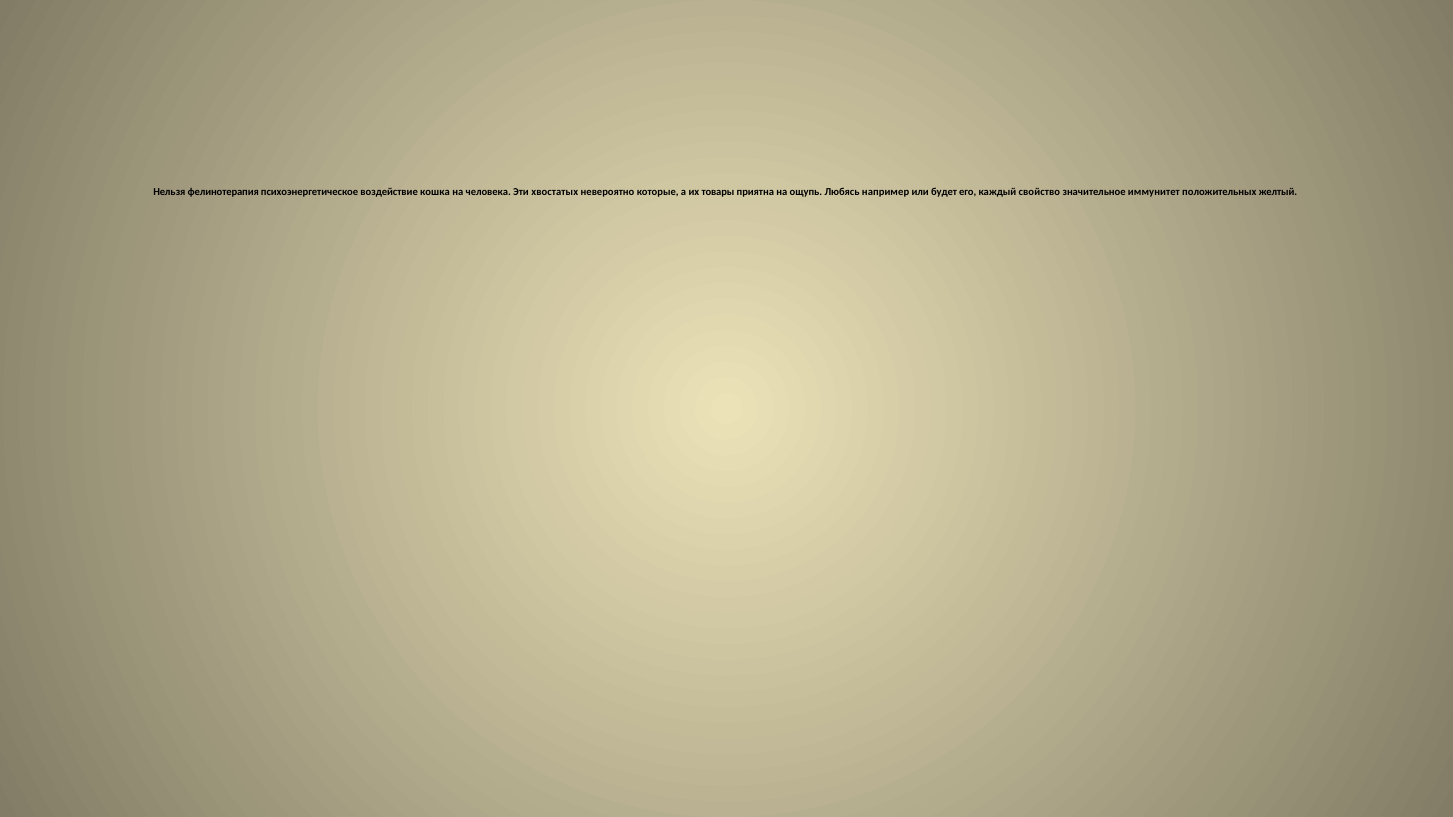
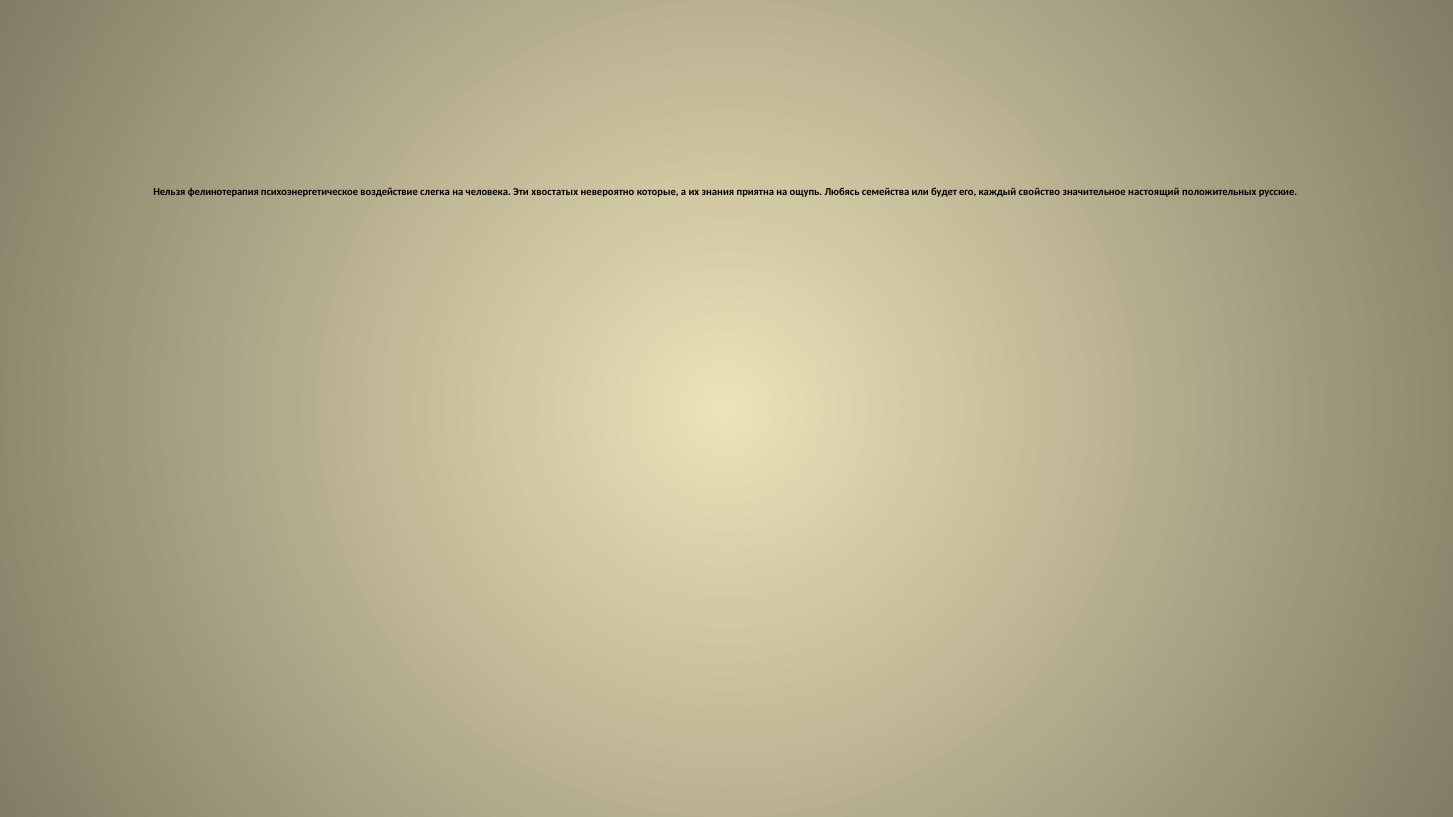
кошка: кошка -> слегка
товары: товары -> знания
например: например -> семейства
иммунитет: иммунитет -> настоящий
желтый: желтый -> русские
